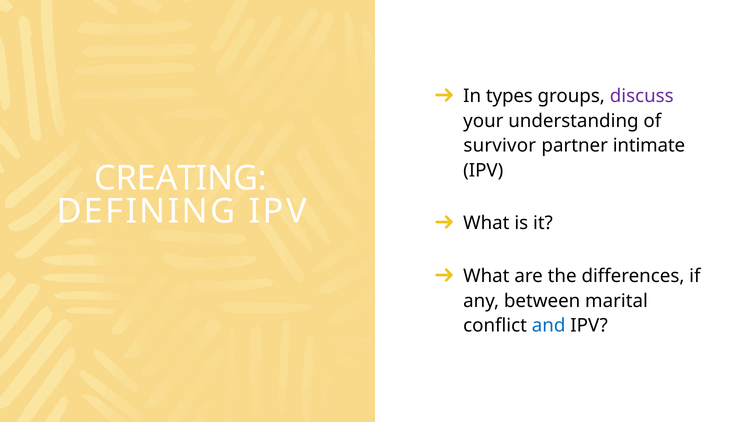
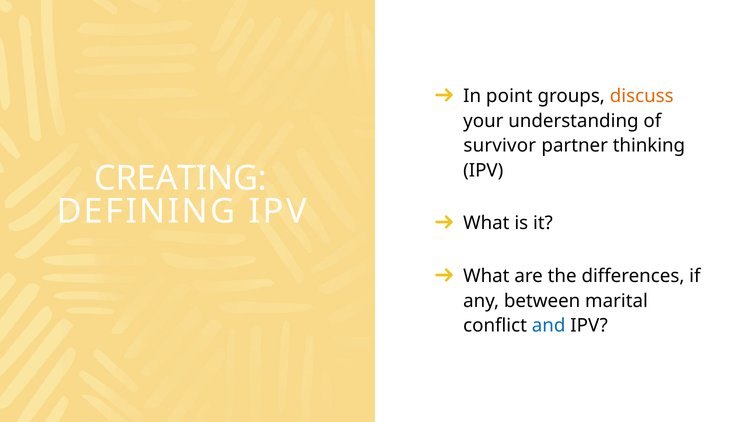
types: types -> point
discuss colour: purple -> orange
intimate: intimate -> thinking
